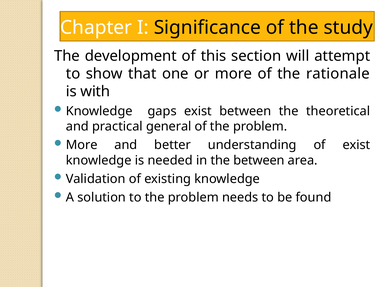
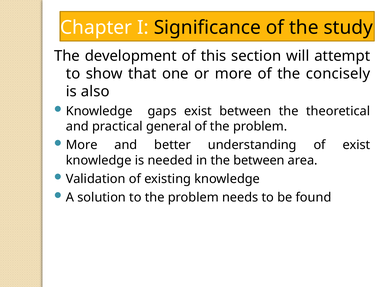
rationale: rationale -> concisely
with: with -> also
